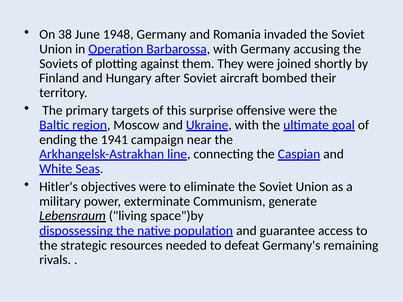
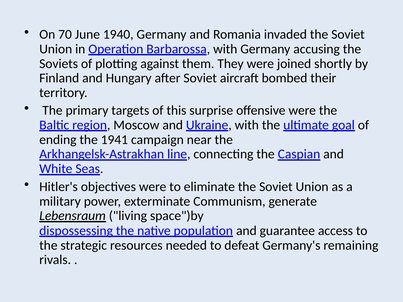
38: 38 -> 70
1948: 1948 -> 1940
